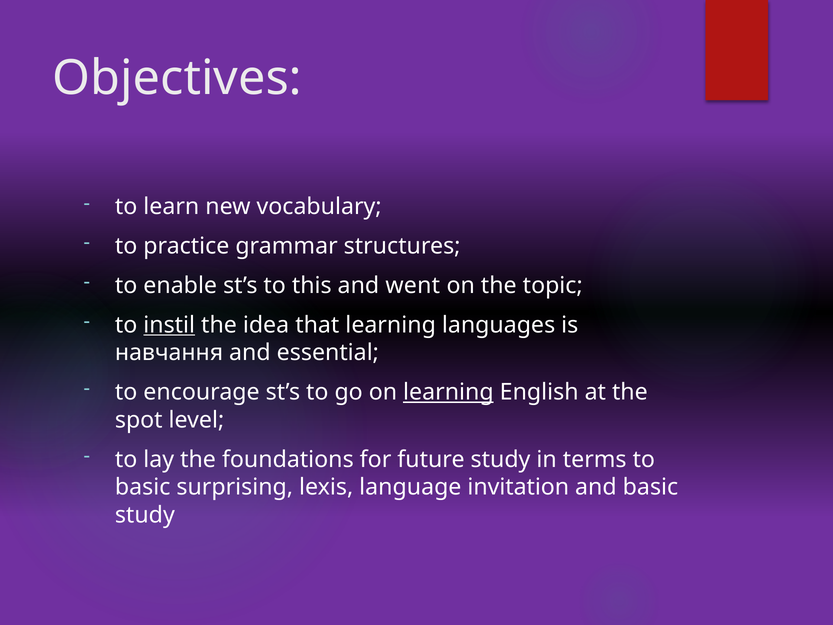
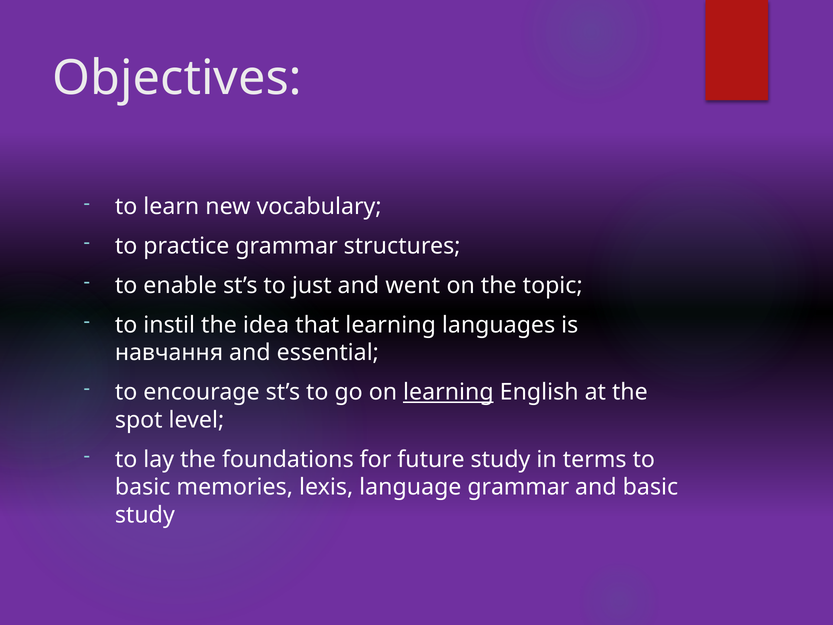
this: this -> just
instil underline: present -> none
surprising: surprising -> memories
language invitation: invitation -> grammar
